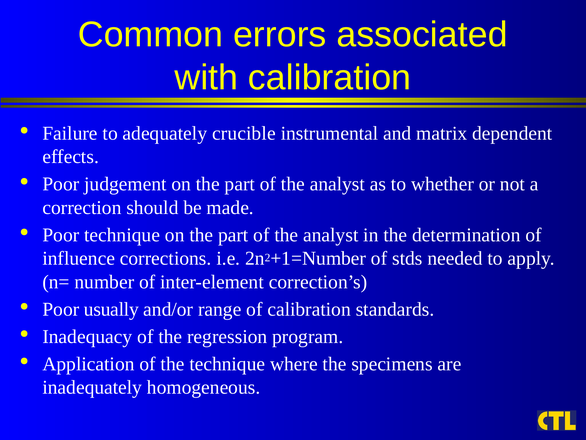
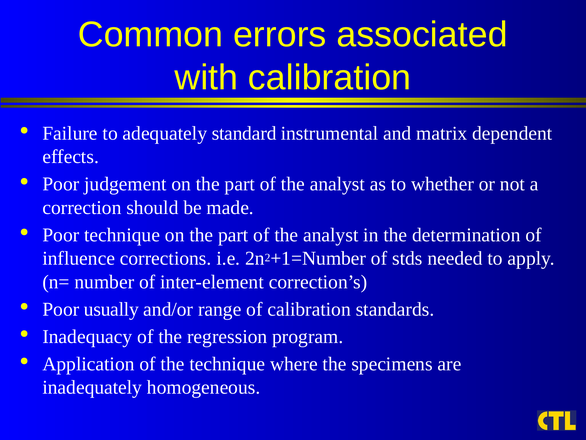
crucible: crucible -> standard
